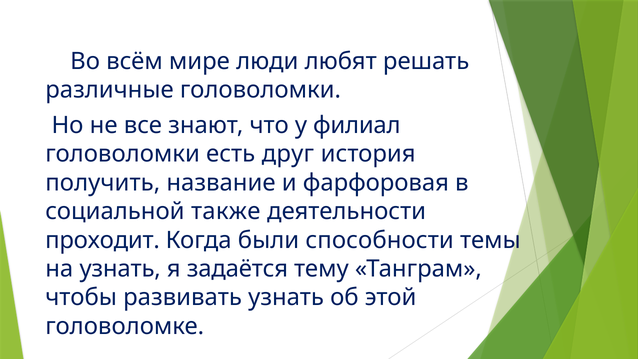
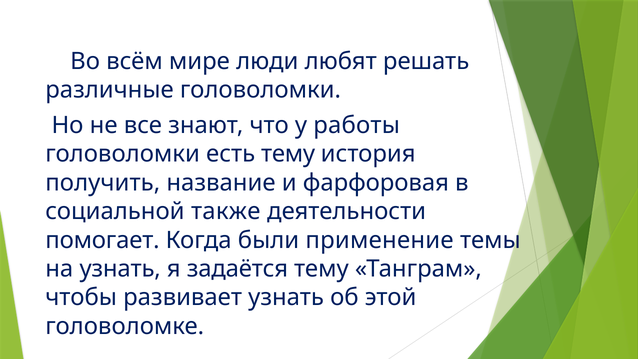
филиал: филиал -> работы
есть друг: друг -> тему
проходит: проходит -> помогает
способности: способности -> применение
развивать: развивать -> развивает
